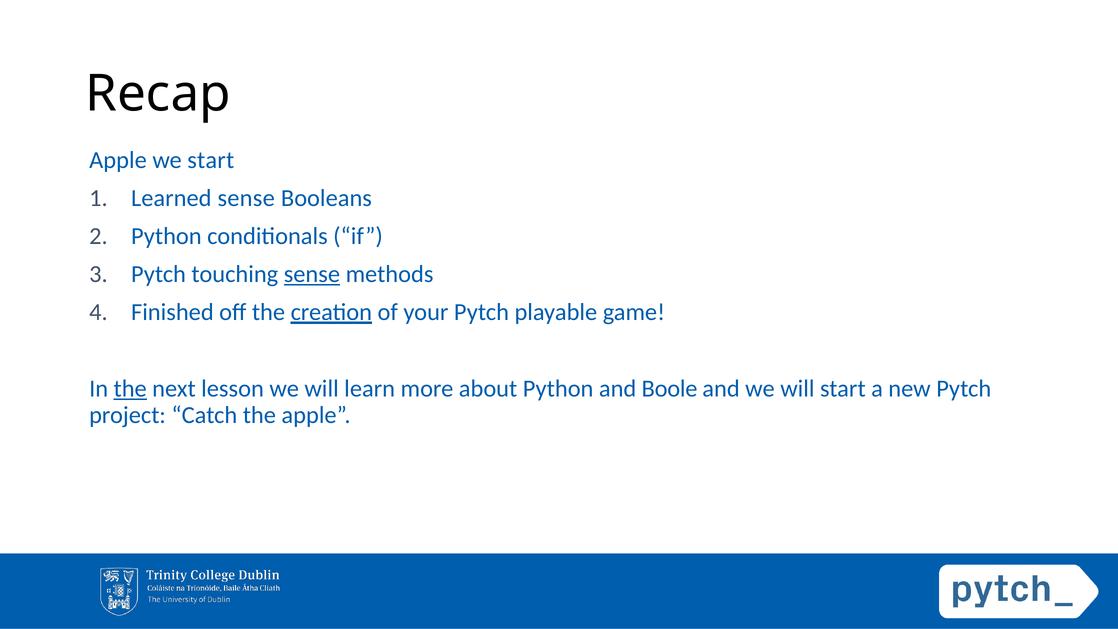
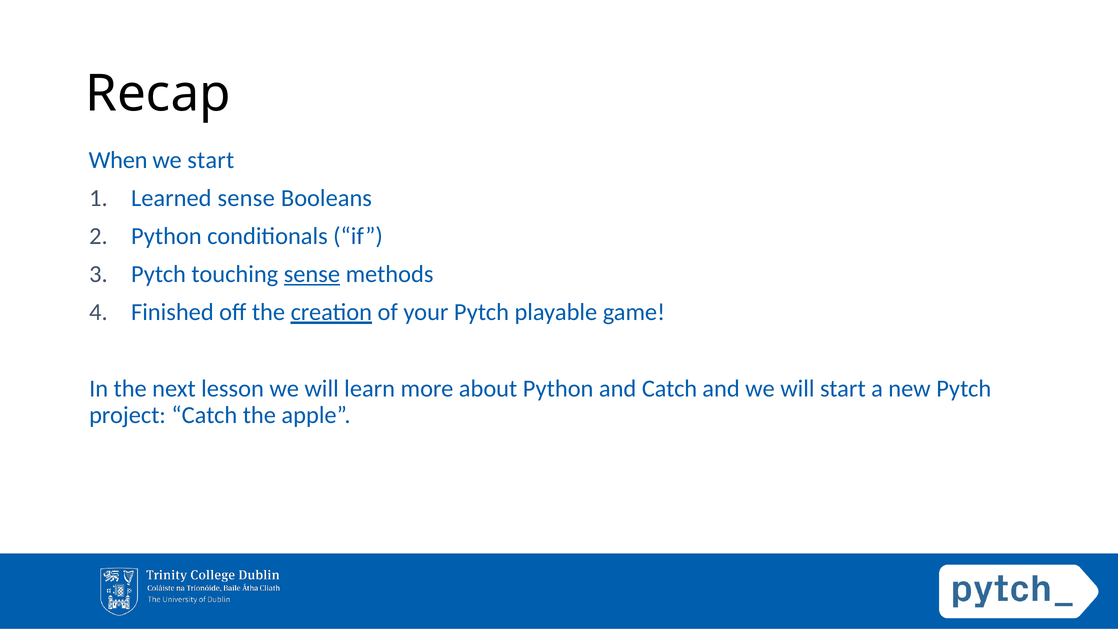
Apple at (118, 160): Apple -> When
the at (130, 389) underline: present -> none
and Boole: Boole -> Catch
